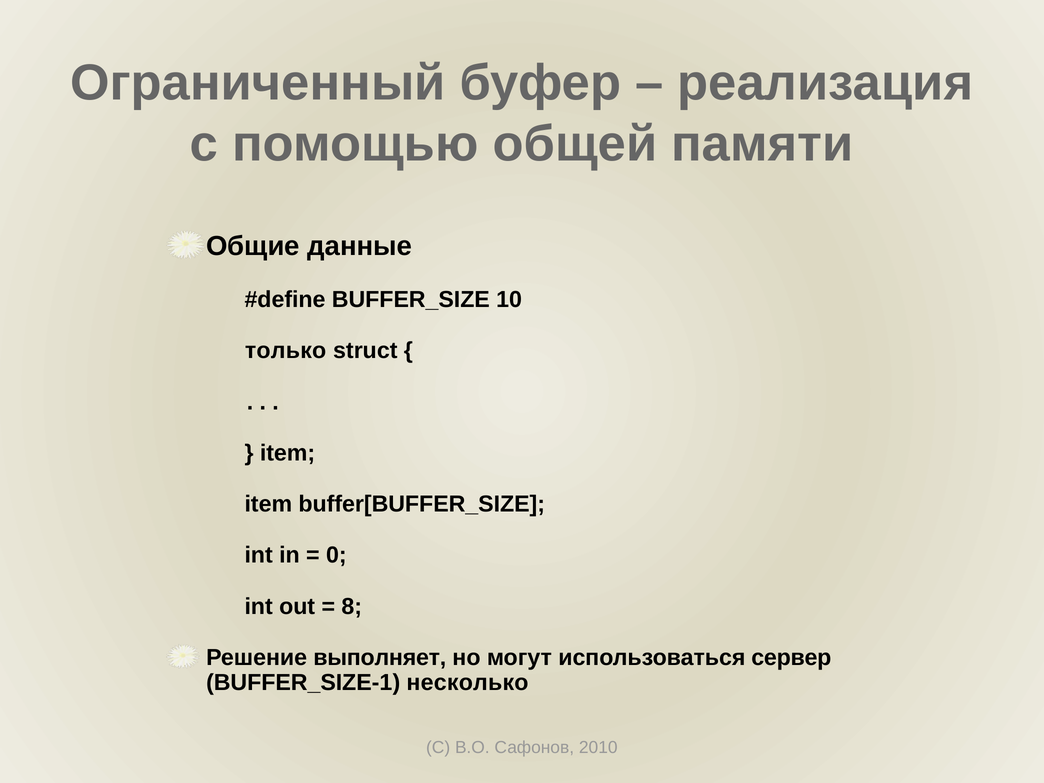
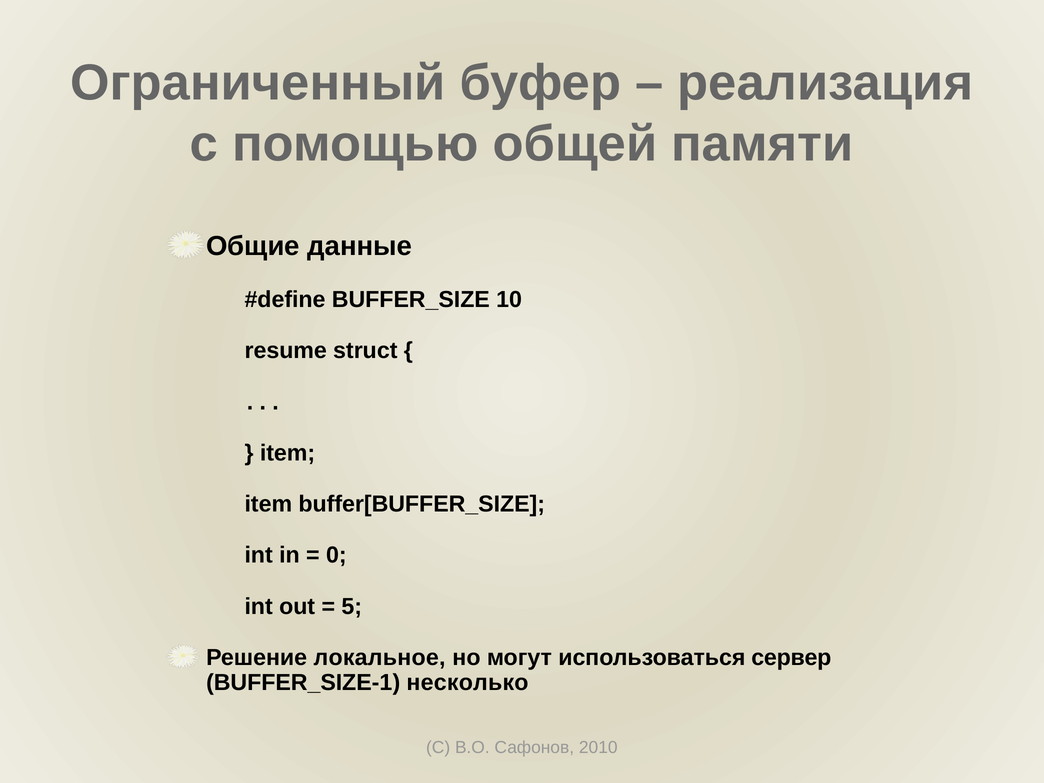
только: только -> resume
8: 8 -> 5
выполняет: выполняет -> локальное
